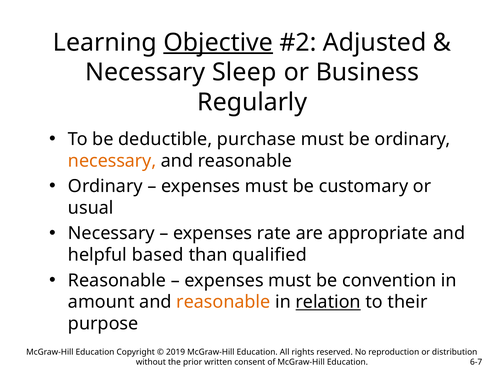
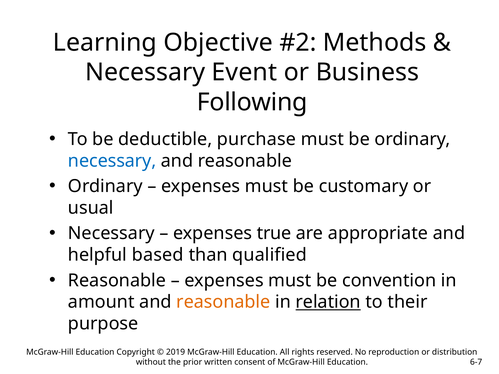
Objective underline: present -> none
Adjusted: Adjusted -> Methods
Sleep: Sleep -> Event
Regularly: Regularly -> Following
necessary at (112, 161) colour: orange -> blue
rate: rate -> true
